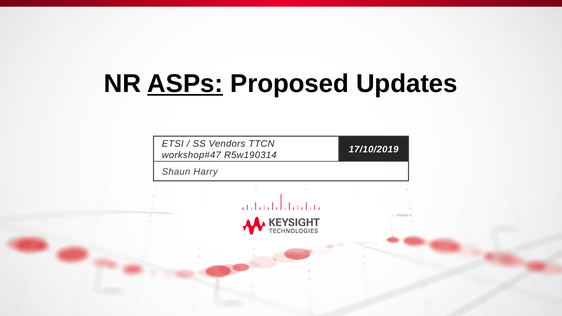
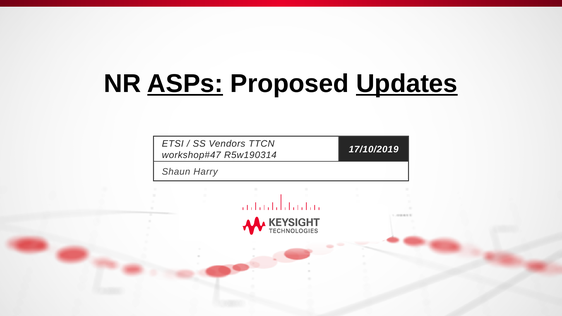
Updates underline: none -> present
